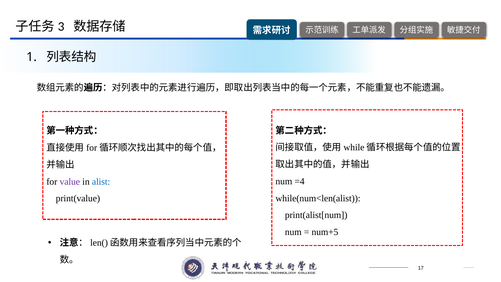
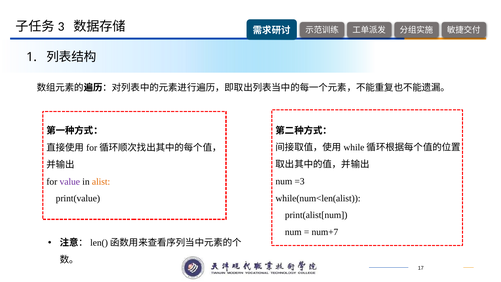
=4: =4 -> =3
alist colour: blue -> orange
num+5: num+5 -> num+7
